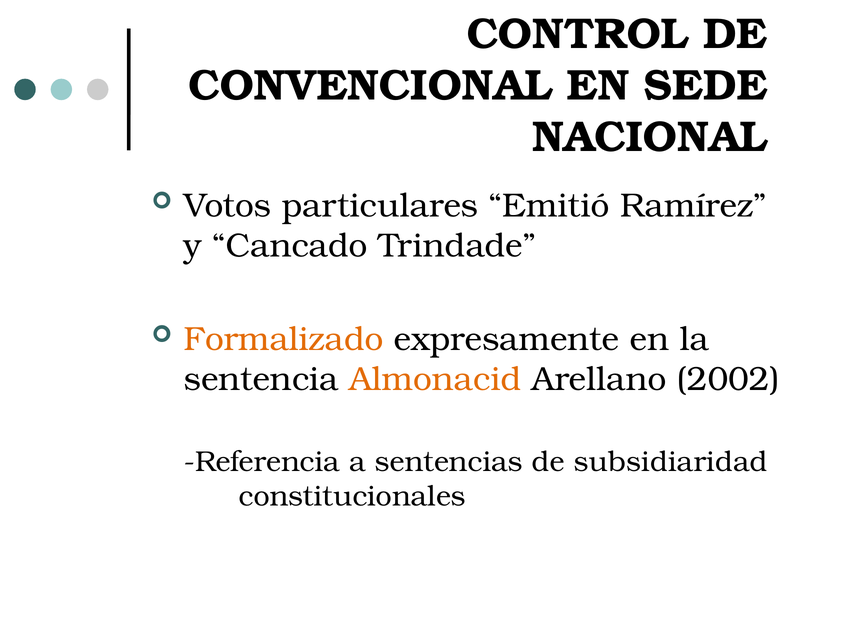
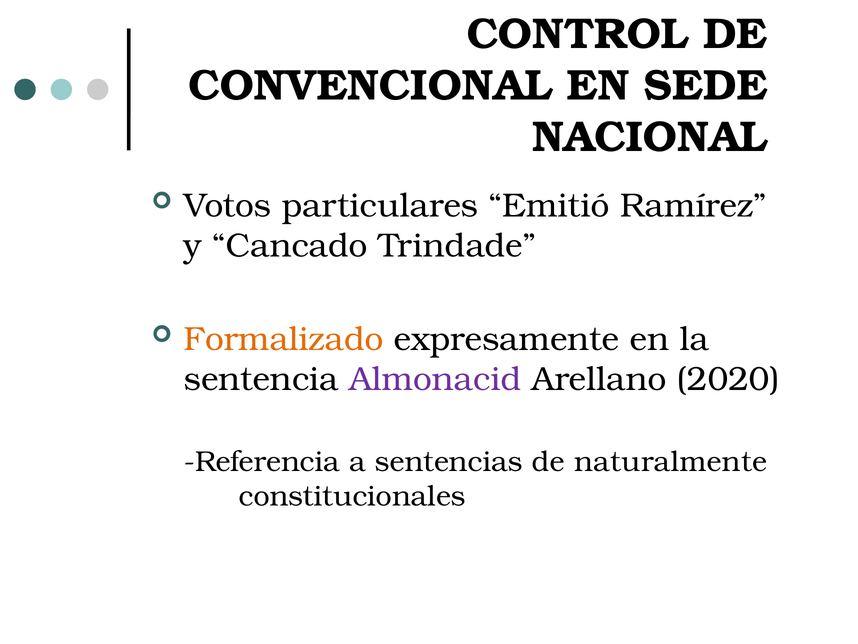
Almonacid colour: orange -> purple
2002: 2002 -> 2020
subsidiaridad: subsidiaridad -> naturalmente
